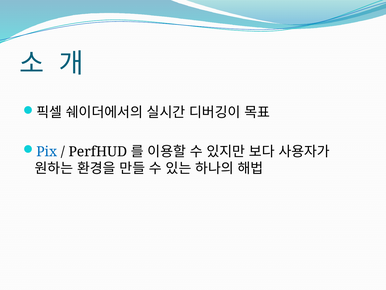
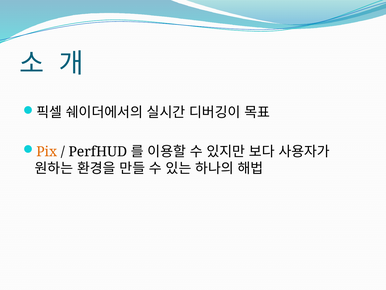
Pix colour: blue -> orange
